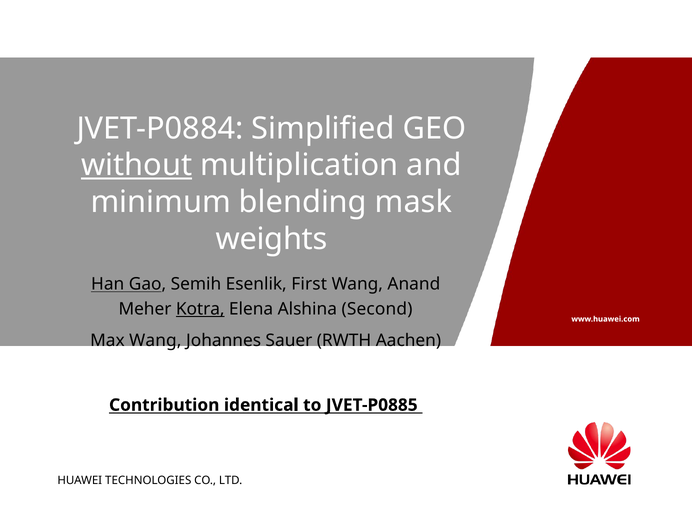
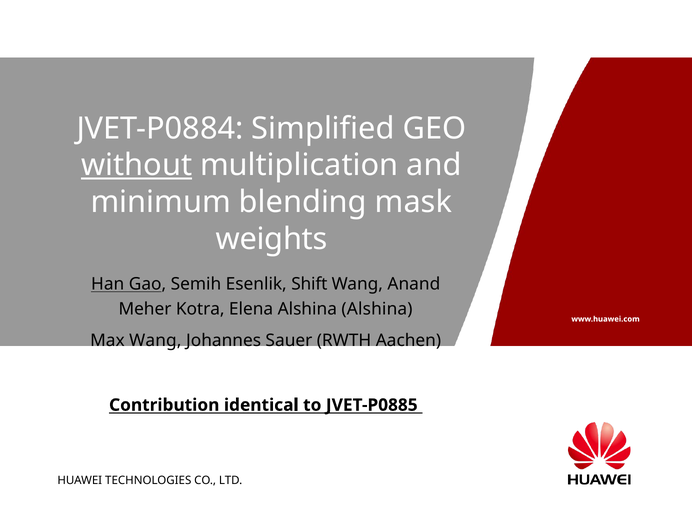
First: First -> Shift
Kotra underline: present -> none
Alshina Second: Second -> Alshina
